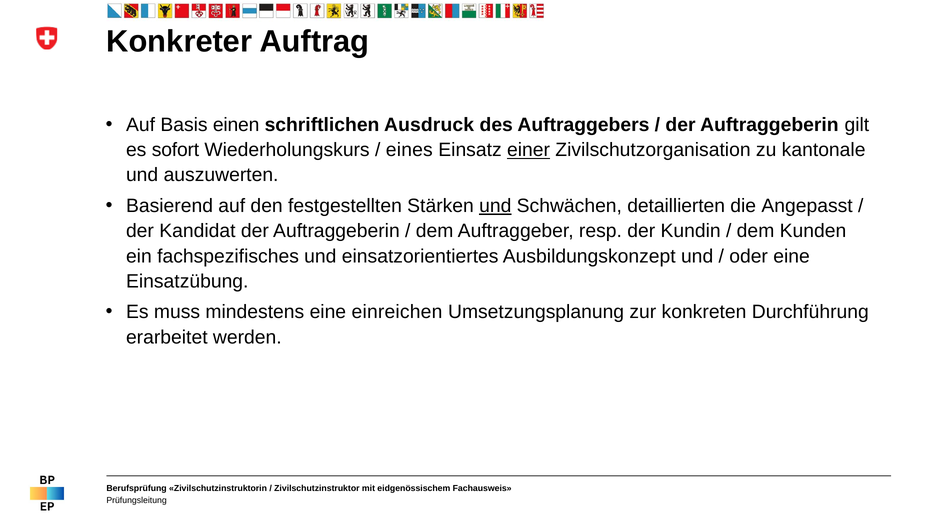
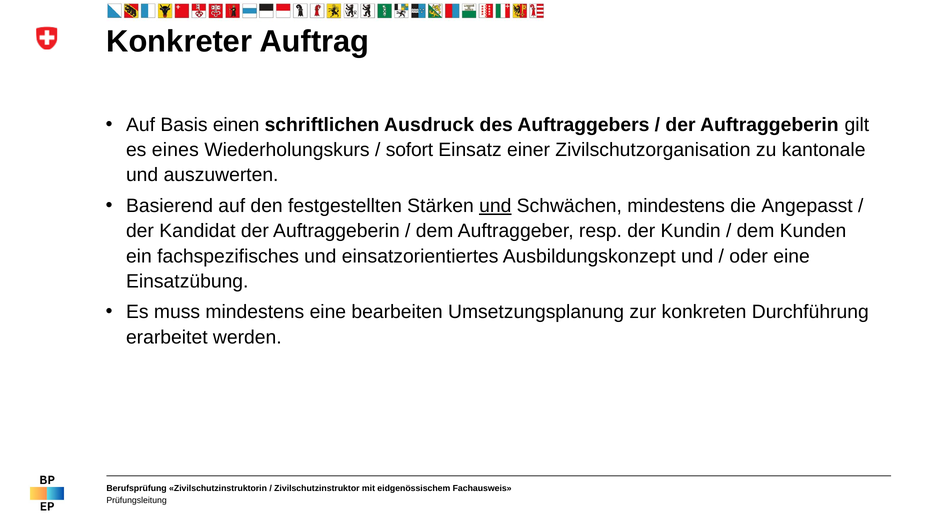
sofort: sofort -> eines
eines: eines -> sofort
einer underline: present -> none
Schwächen detaillierten: detaillierten -> mindestens
einreichen: einreichen -> bearbeiten
